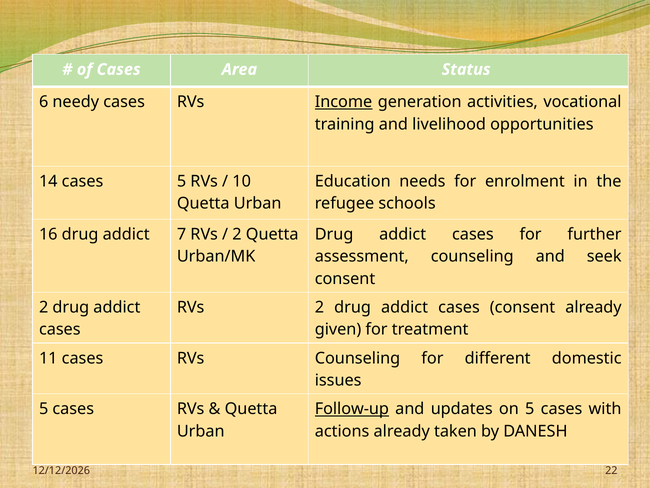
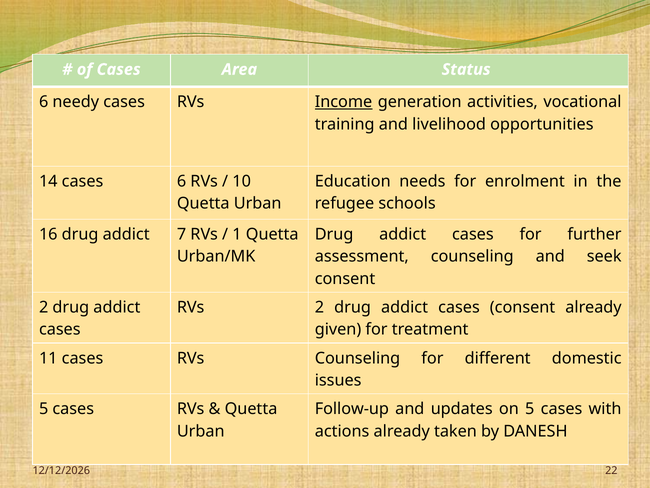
cases 5: 5 -> 6
2 at (237, 234): 2 -> 1
Follow-up underline: present -> none
